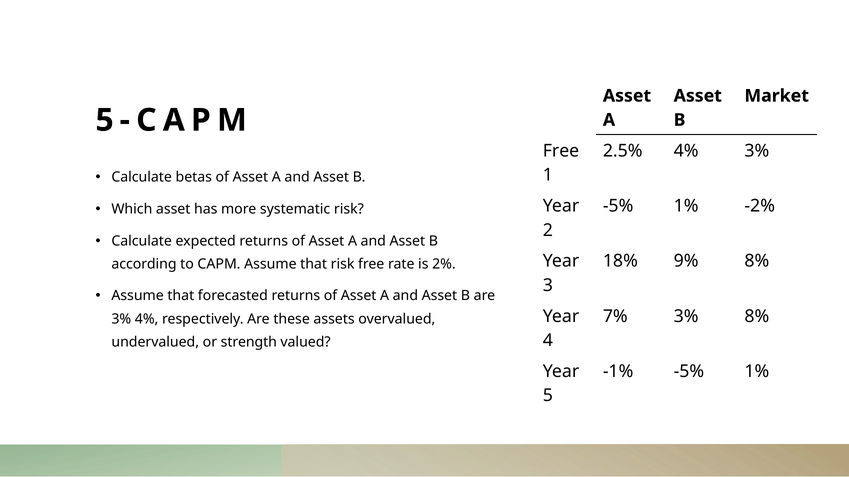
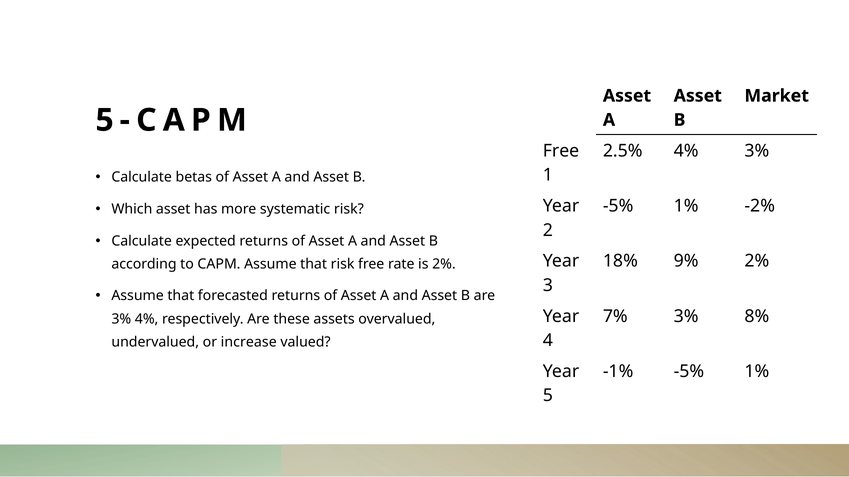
9% 8%: 8% -> 2%
strength: strength -> increase
